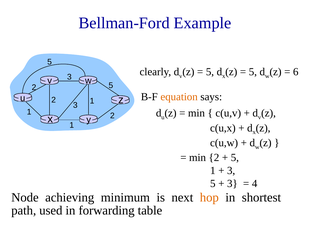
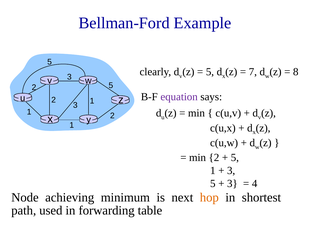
5 at (253, 72): 5 -> 7
6: 6 -> 8
equation colour: orange -> purple
